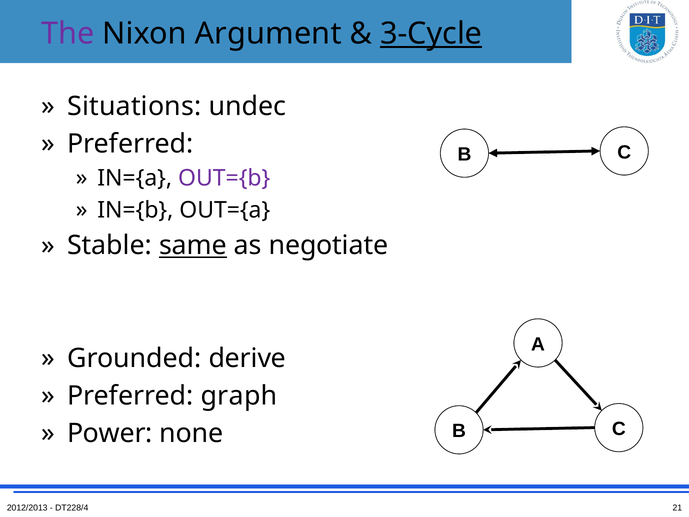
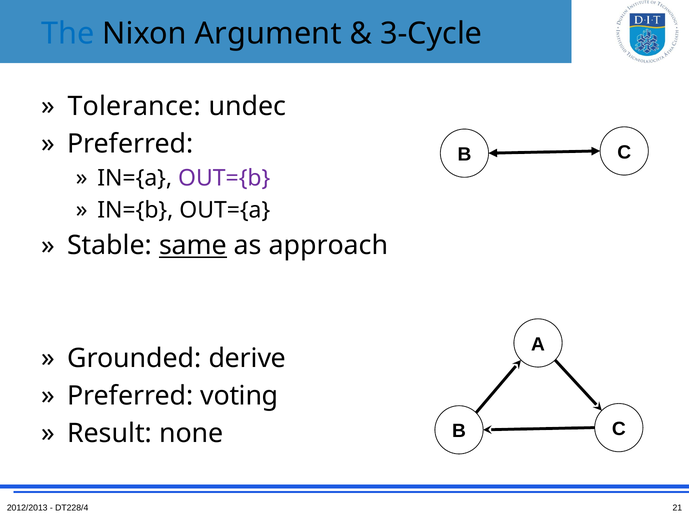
The colour: purple -> blue
3-Cycle underline: present -> none
Situations: Situations -> Tolerance
negotiate: negotiate -> approach
graph: graph -> voting
Power: Power -> Result
